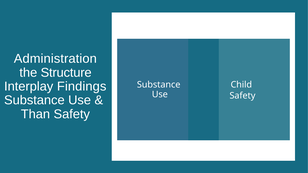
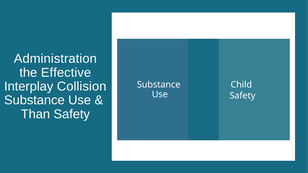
Structure: Structure -> Effective
Findings: Findings -> Collision
